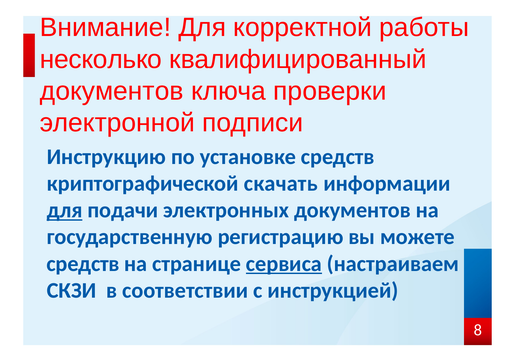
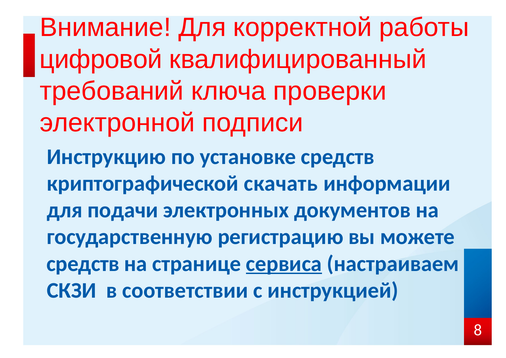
несколько: несколько -> цифровой
документов at (112, 91): документов -> требований
для at (65, 210) underline: present -> none
